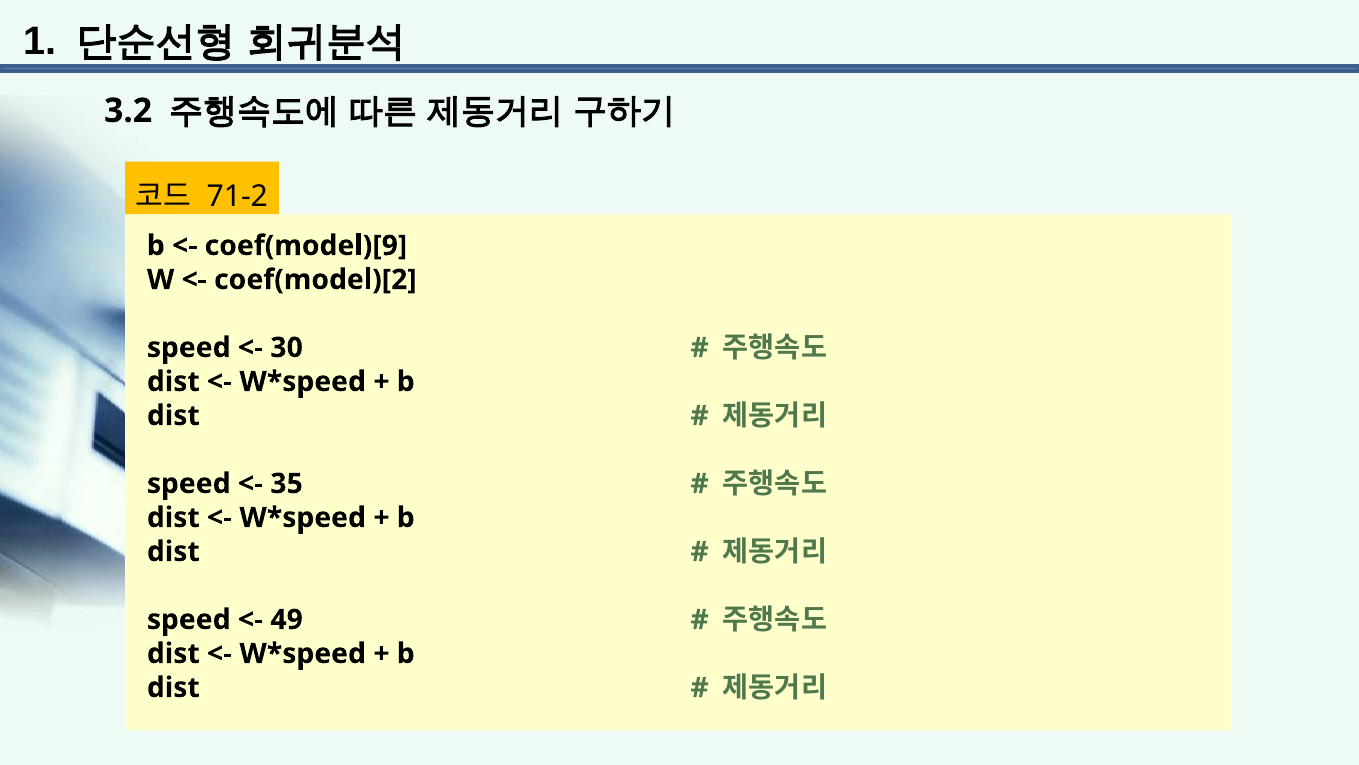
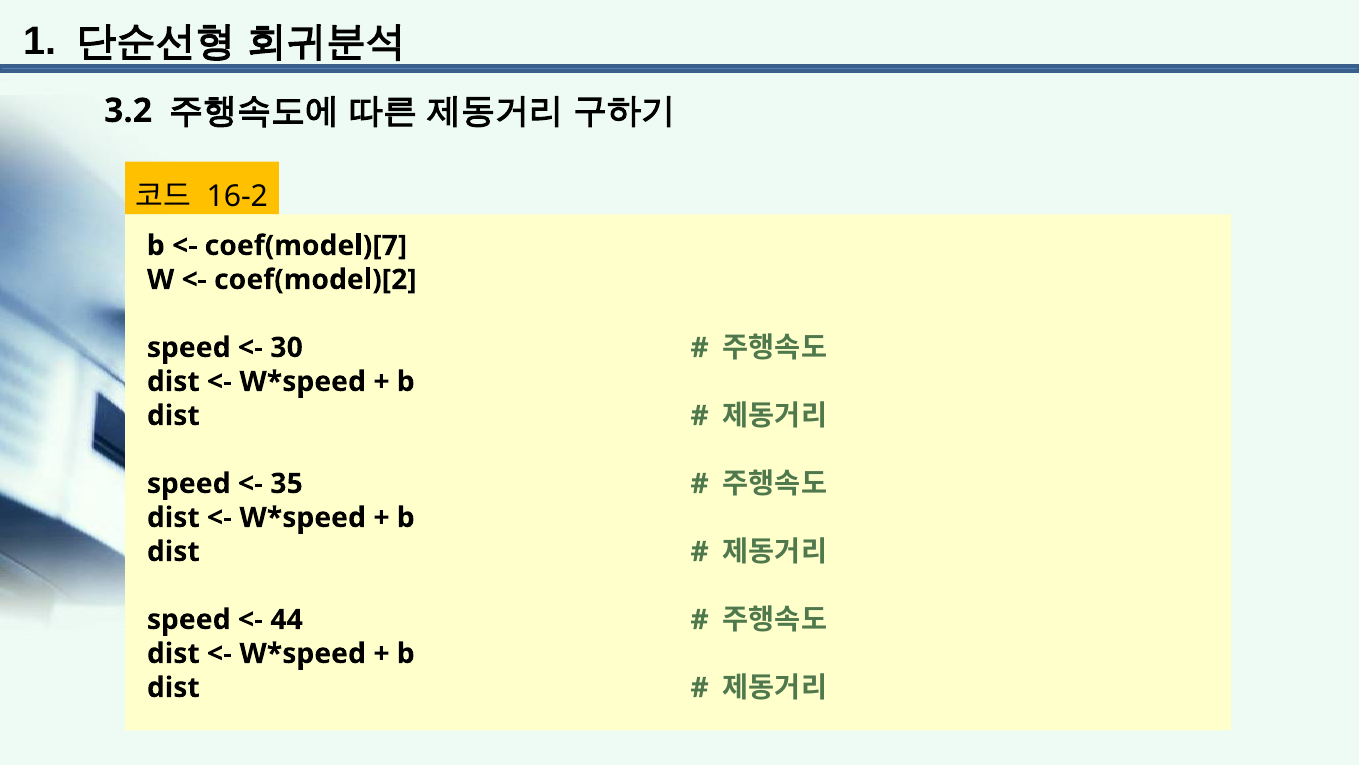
71-2: 71-2 -> 16-2
coef(model)[9: coef(model)[9 -> coef(model)[7
49: 49 -> 44
